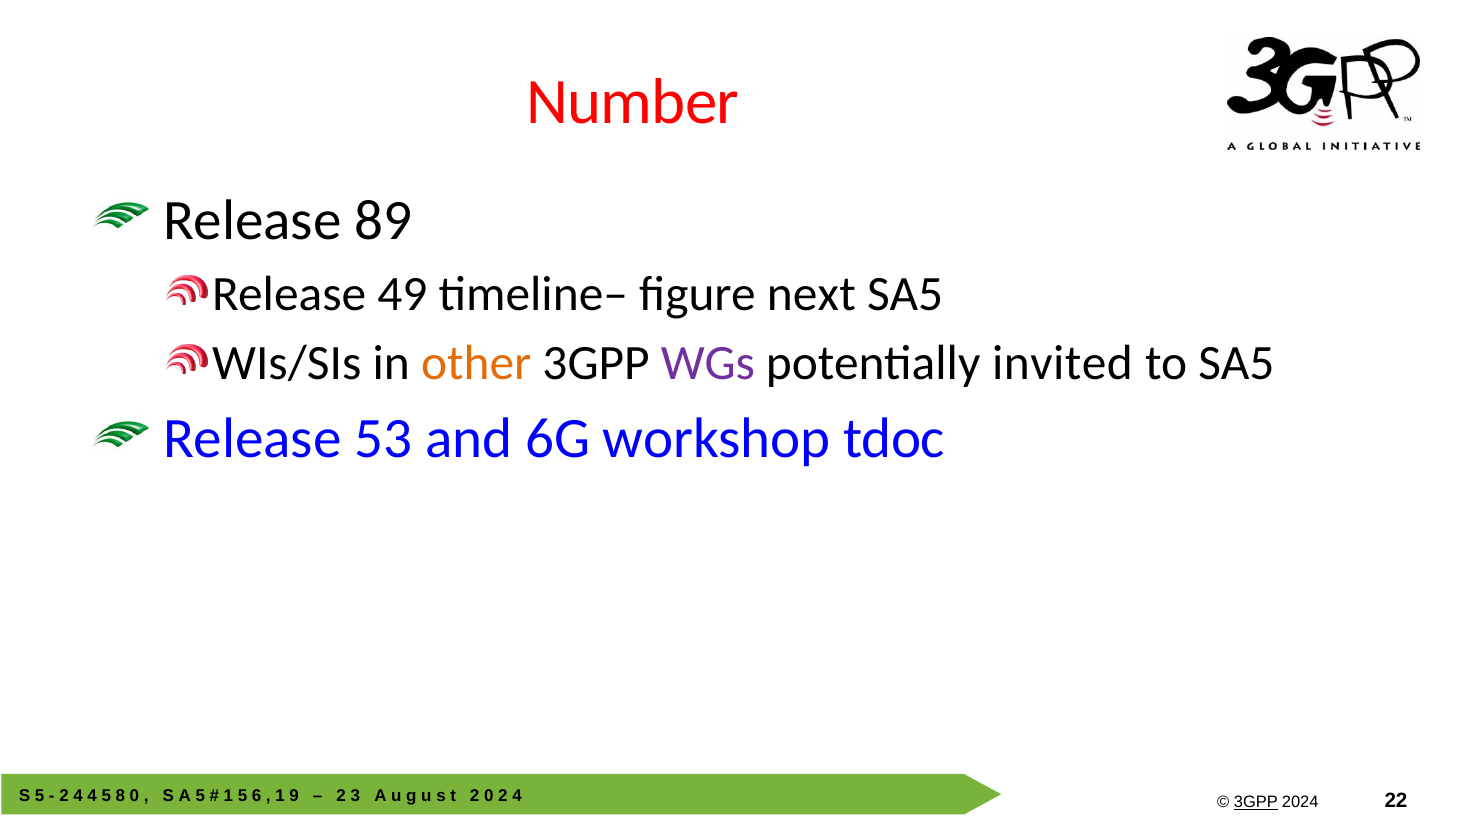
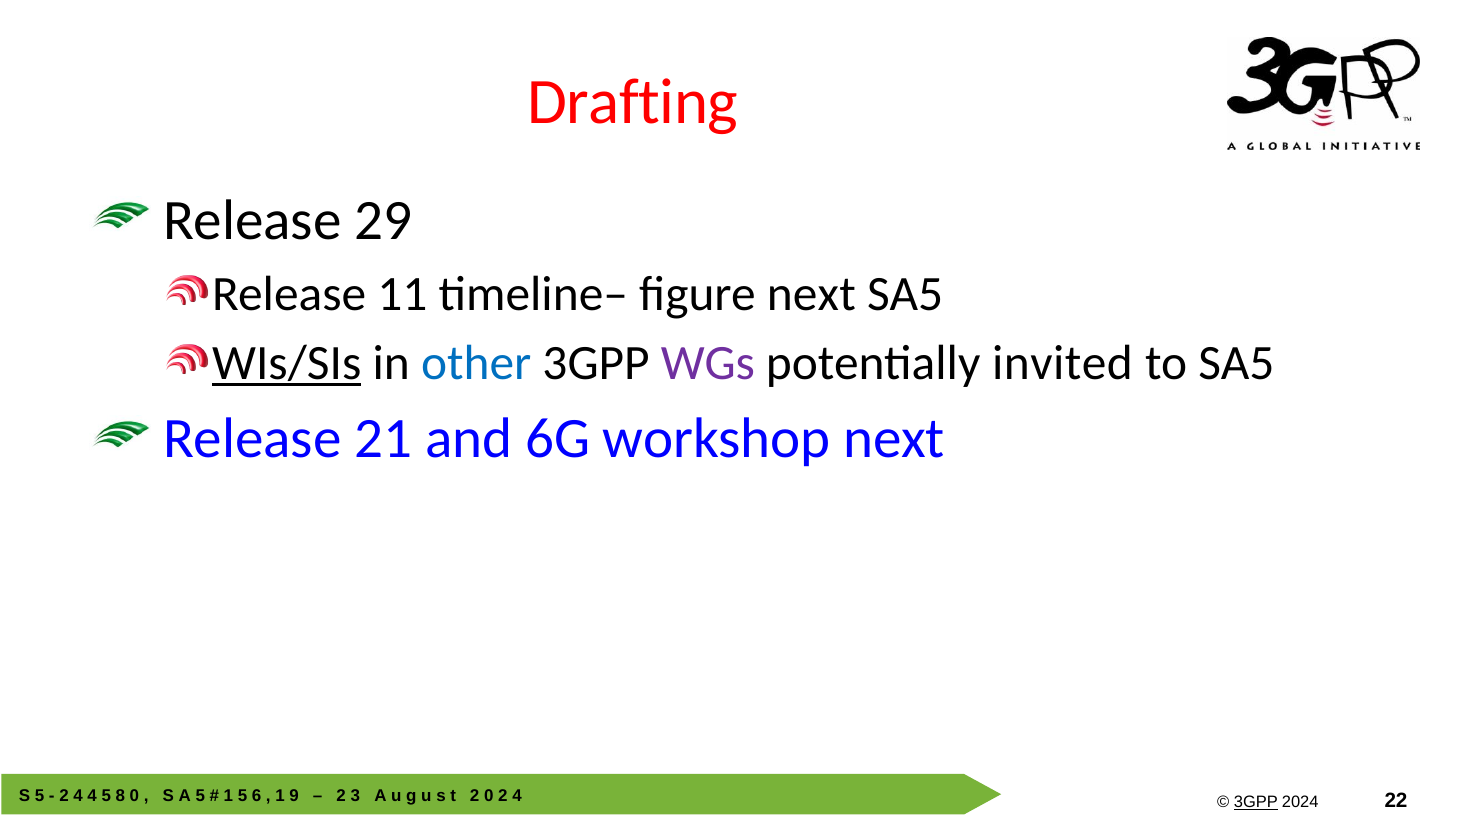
Number: Number -> Drafting
89: 89 -> 29
49: 49 -> 11
WIs/SIs underline: none -> present
other colour: orange -> blue
53: 53 -> 21
tdoc at (894, 439): tdoc -> next
